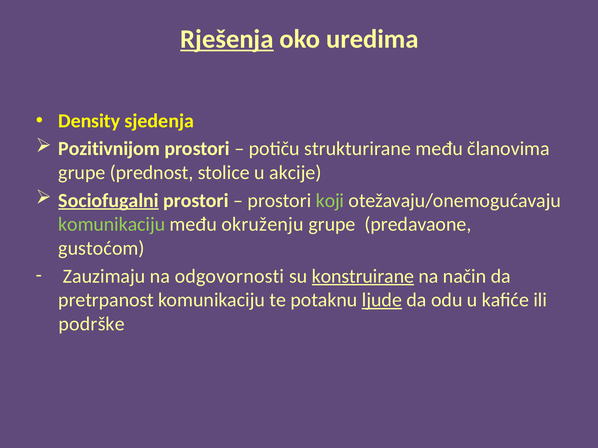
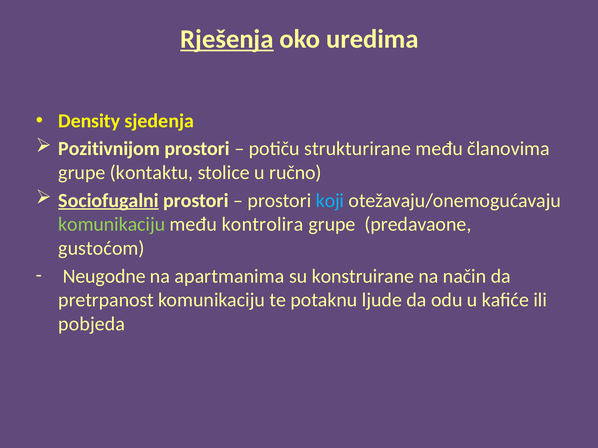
prednost: prednost -> kontaktu
akcije: akcije -> ručno
koji colour: light green -> light blue
okruženju: okruženju -> kontrolira
Zauzimaju: Zauzimaju -> Neugodne
odgovornosti: odgovornosti -> apartmanima
konstruirane underline: present -> none
ljude underline: present -> none
podrške: podrške -> pobjeda
